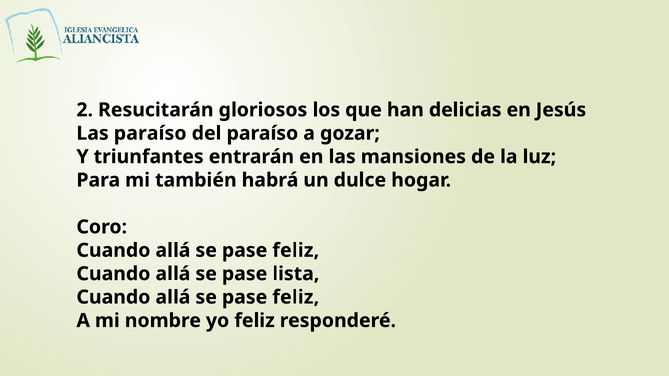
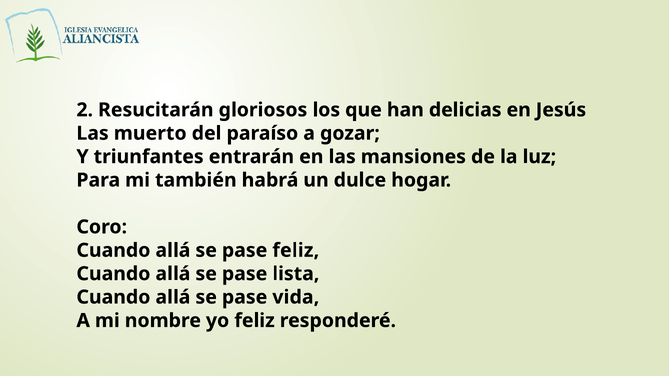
Las paraíso: paraíso -> muerto
feliz at (296, 297): feliz -> vida
